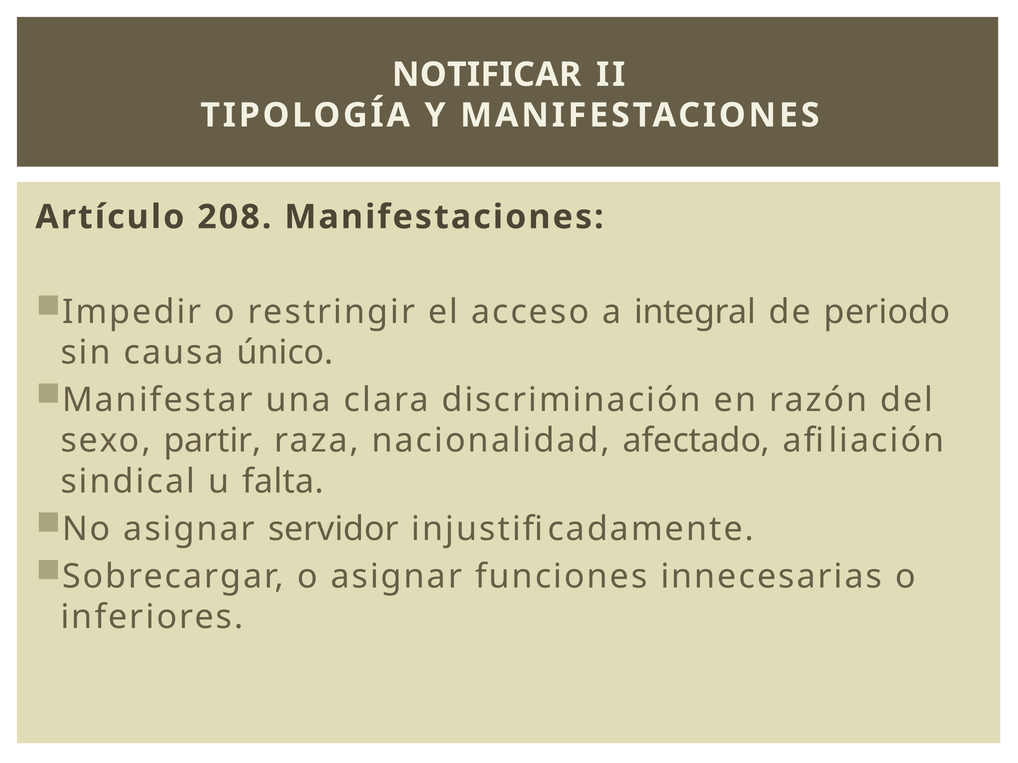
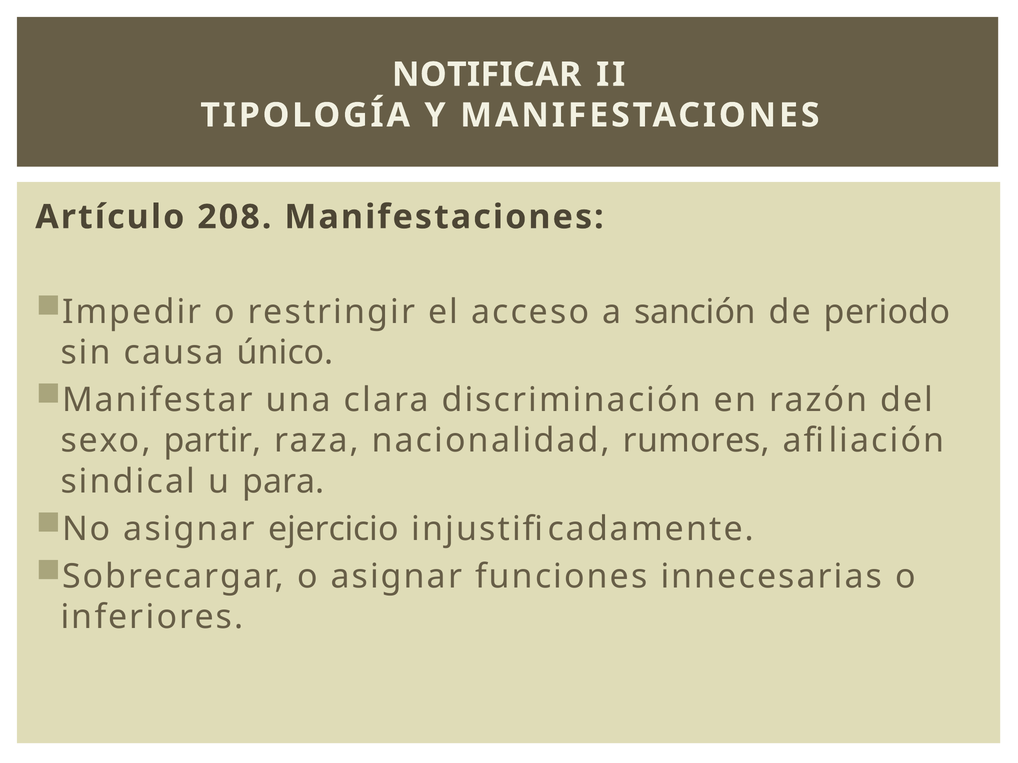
integral: integral -> sanción
afectado: afectado -> rumores
falta: falta -> para
servidor: servidor -> ejercicio
